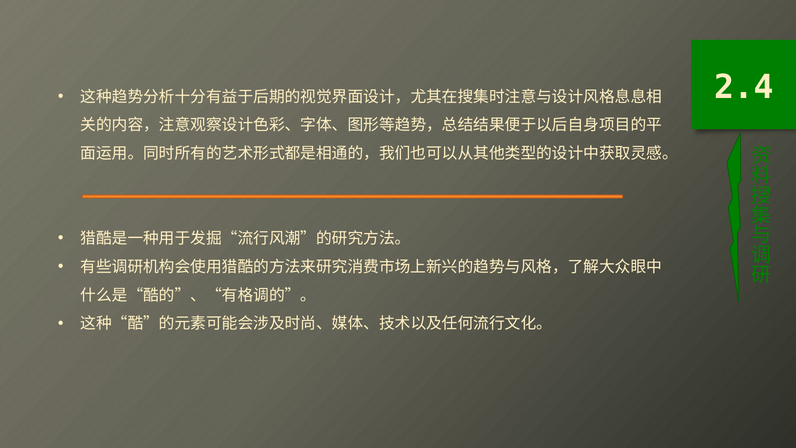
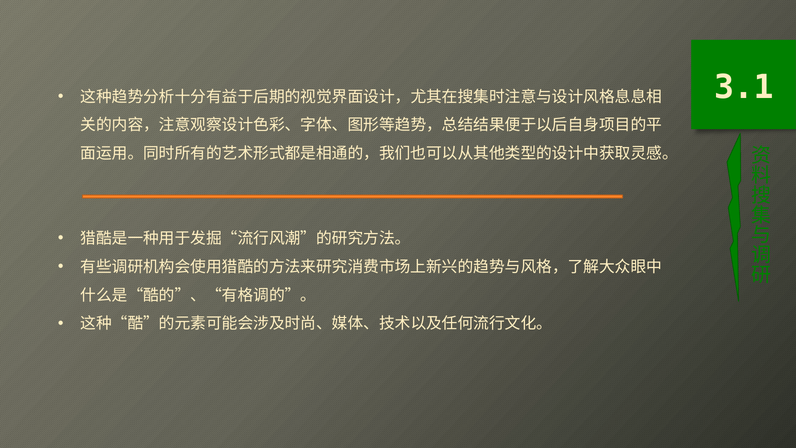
2.4: 2.4 -> 3.1
